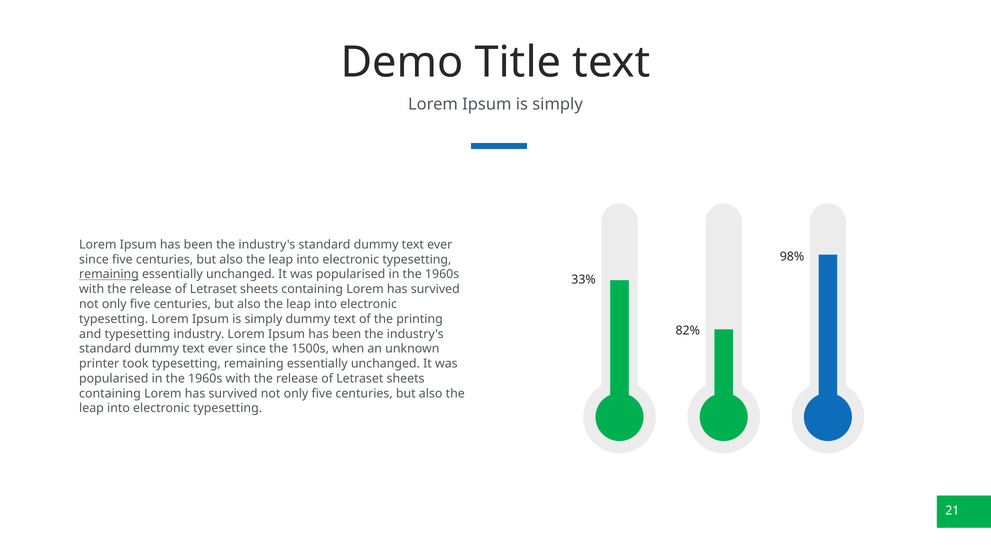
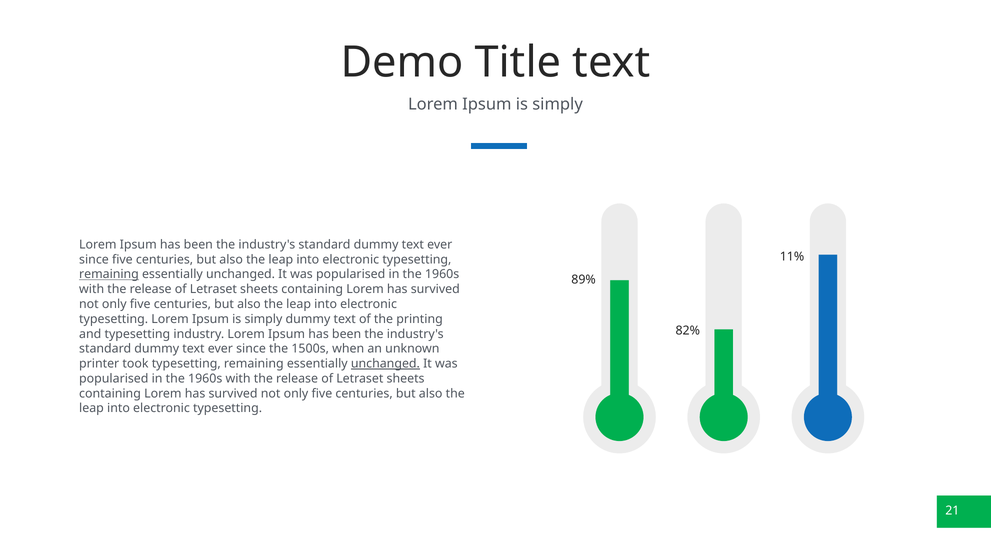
98%: 98% -> 11%
33%: 33% -> 89%
unchanged at (385, 363) underline: none -> present
